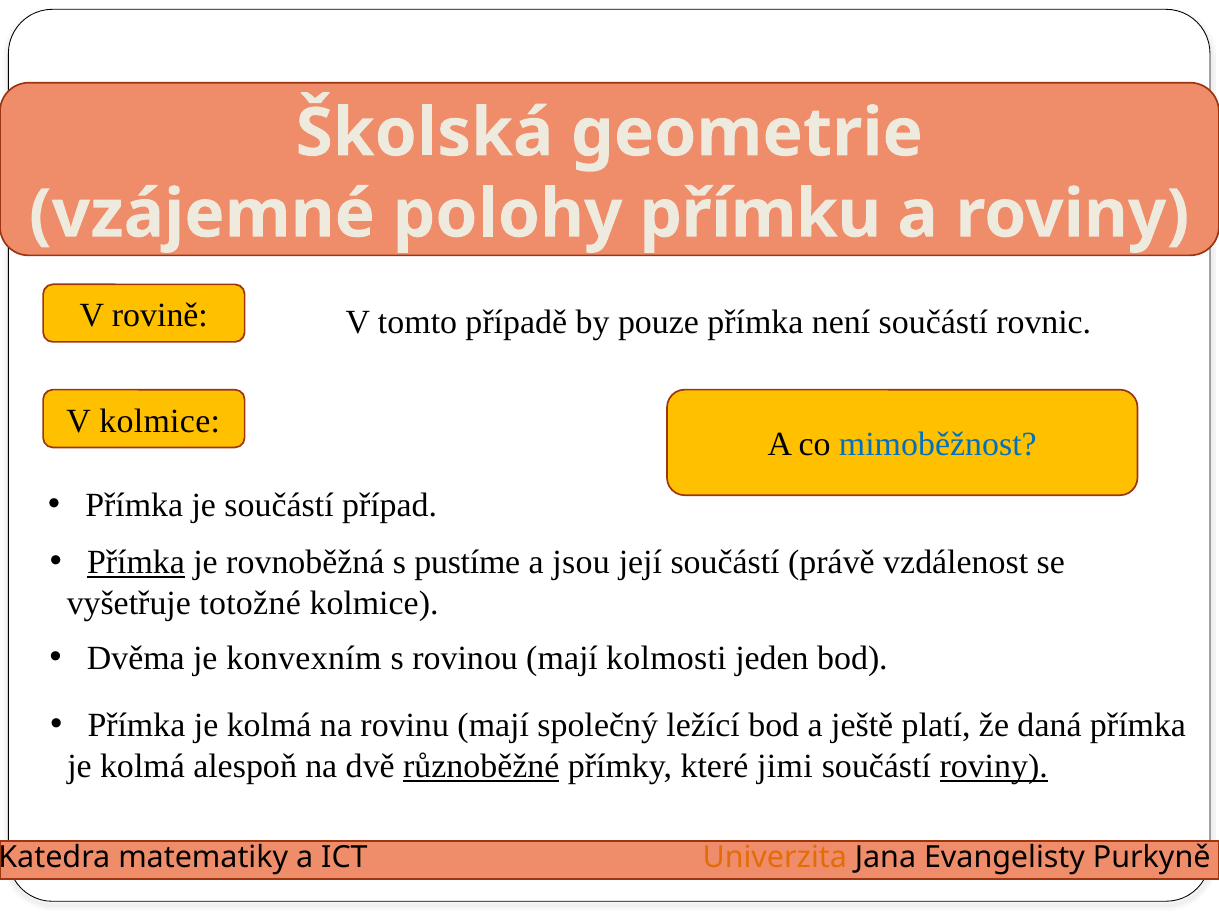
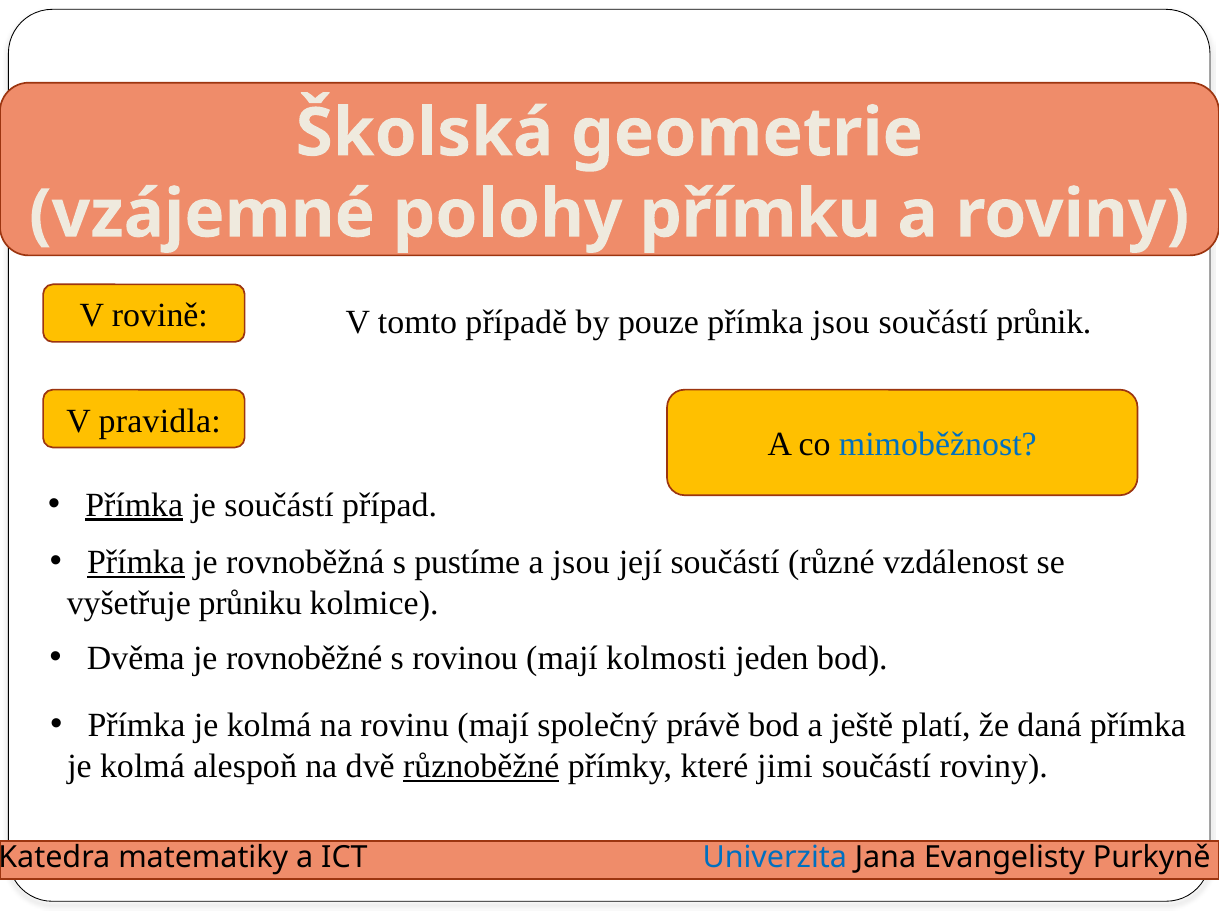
přímka není: není -> jsou
rovnic: rovnic -> průnik
V kolmice: kolmice -> pravidla
Přímka at (134, 505) underline: none -> present
právě: právě -> různé
totožné: totožné -> průniku
konvexním: konvexním -> rovnoběžné
ležící: ležící -> právě
roviny at (994, 766) underline: present -> none
Univerzita colour: orange -> blue
